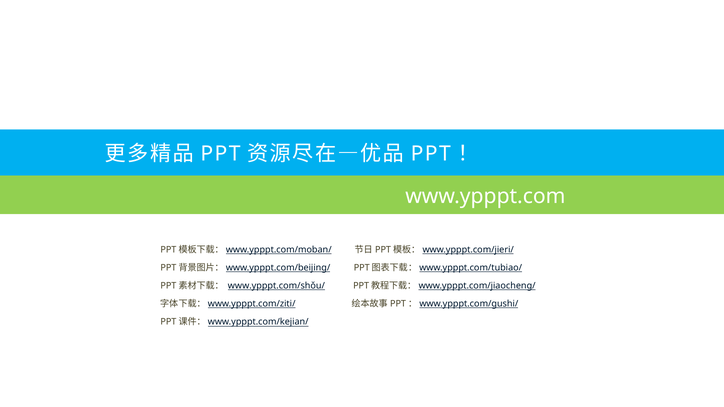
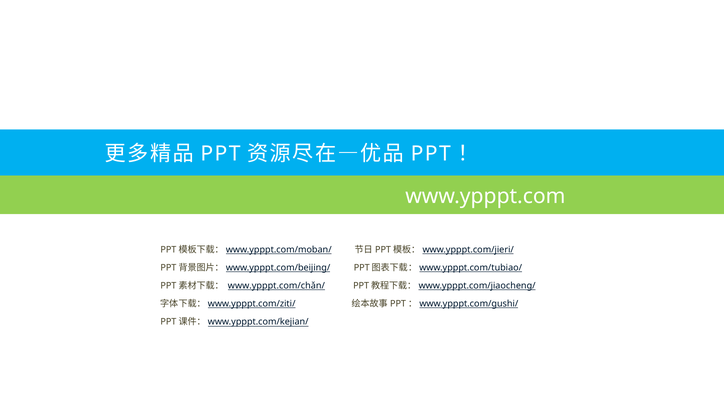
www.ypppt.com/shǒu/: www.ypppt.com/shǒu/ -> www.ypppt.com/chǎn/
